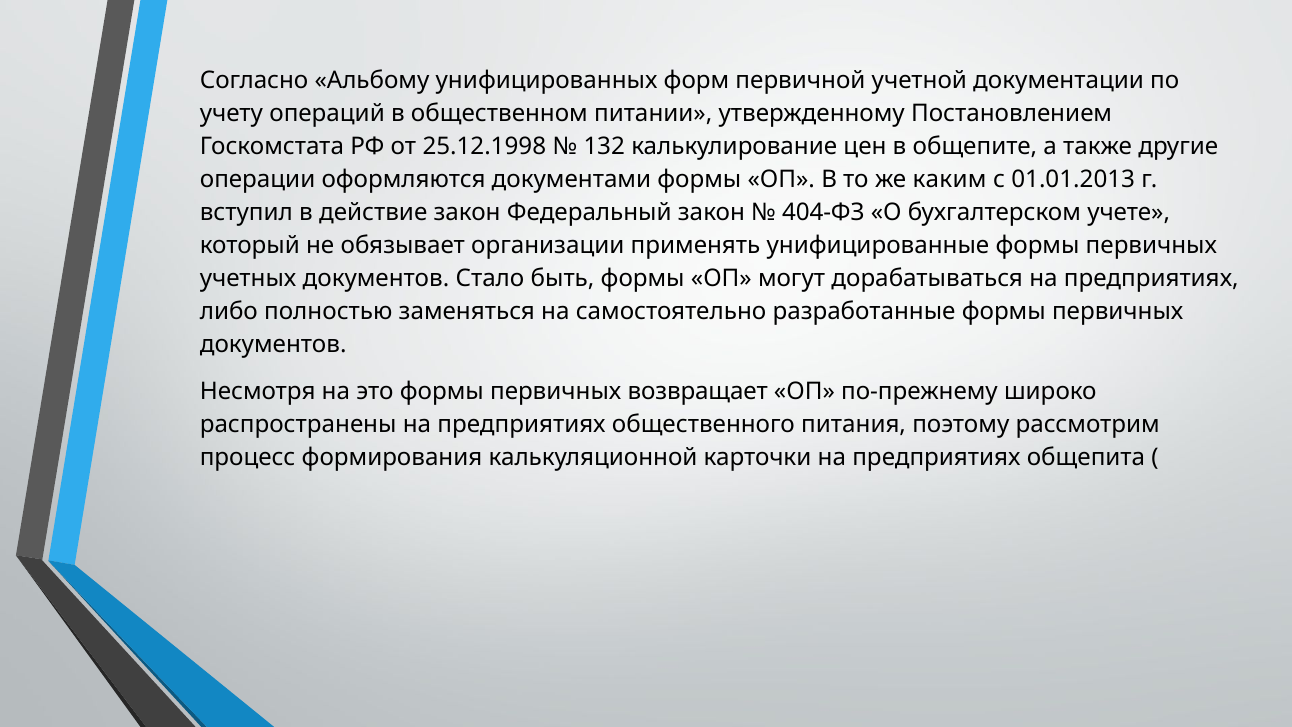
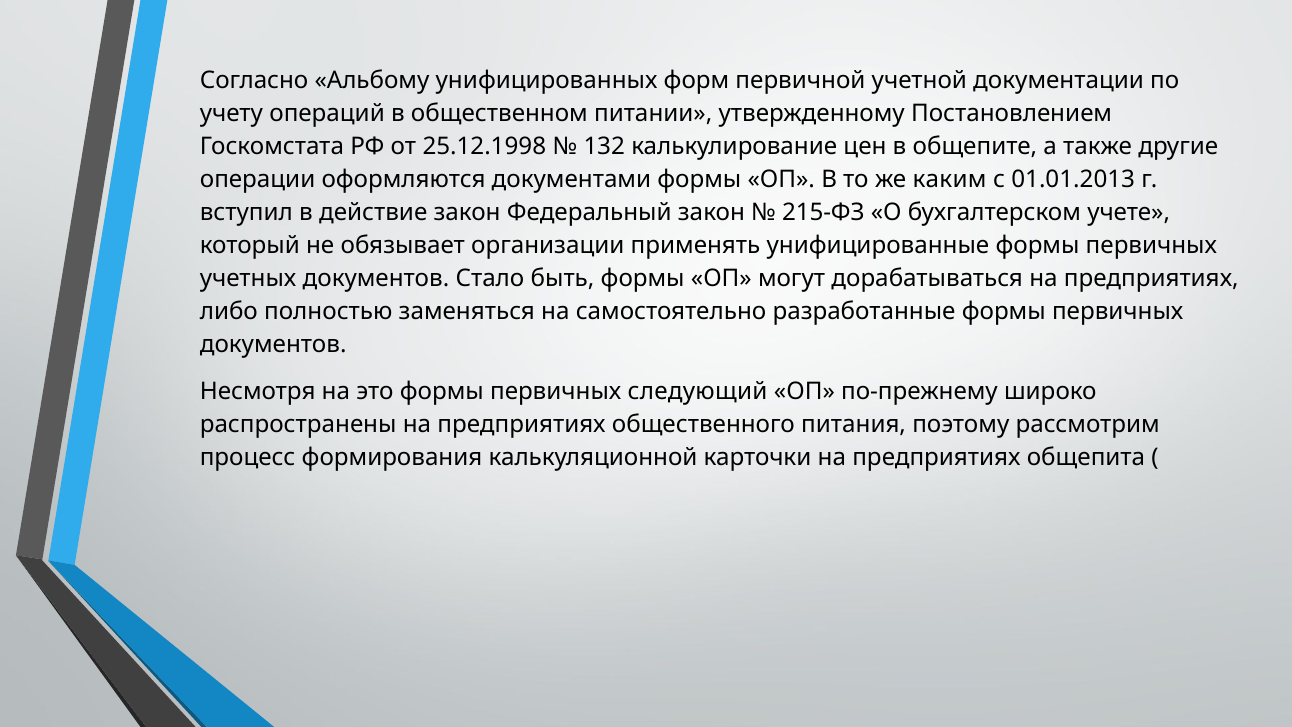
404-ФЗ: 404-ФЗ -> 215-ФЗ
возвращает: возвращает -> следующий
